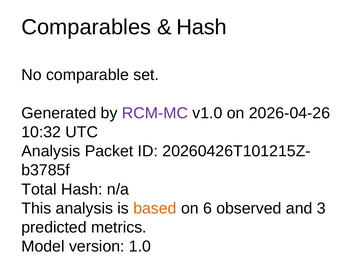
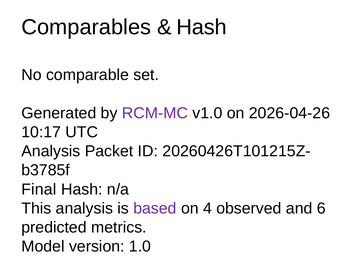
10:32: 10:32 -> 10:17
Total: Total -> Final
based colour: orange -> purple
6: 6 -> 4
3: 3 -> 6
